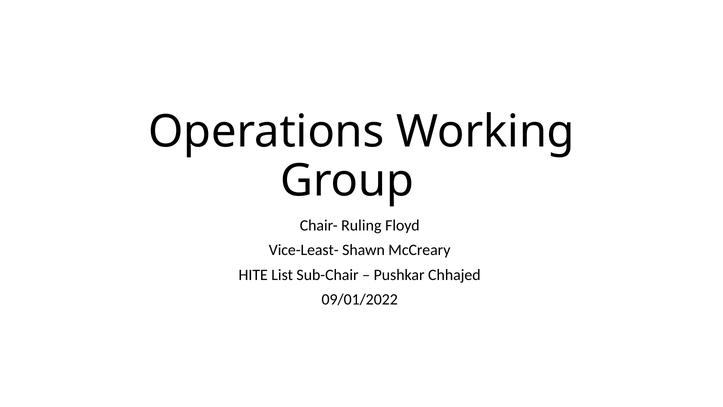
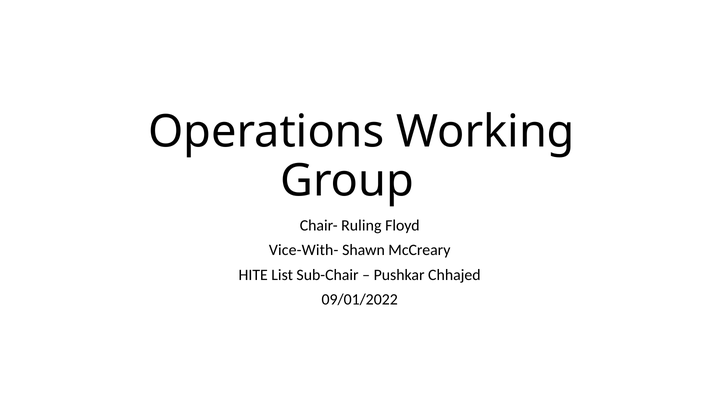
Vice-Least-: Vice-Least- -> Vice-With-
